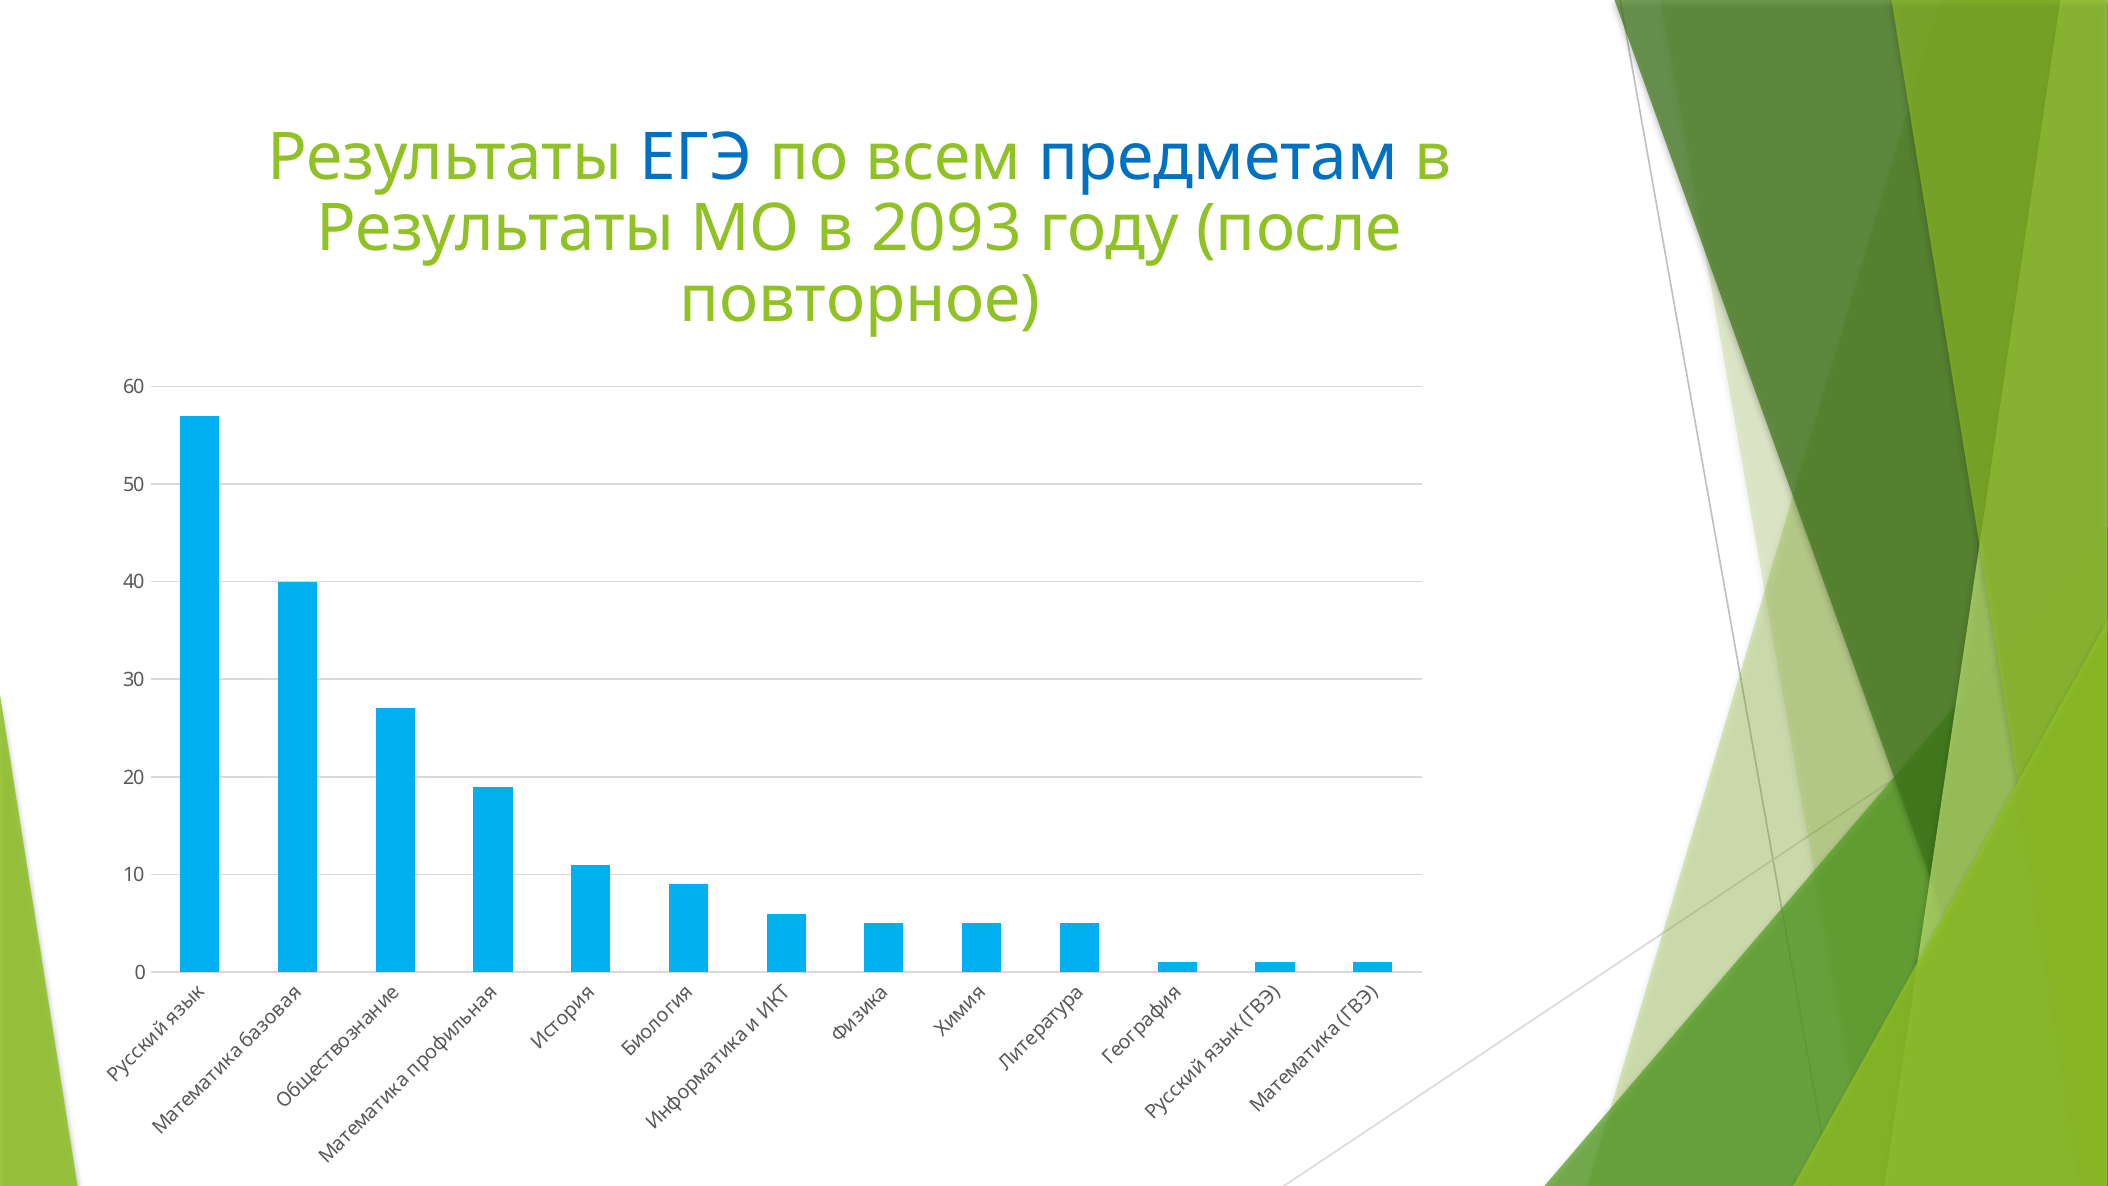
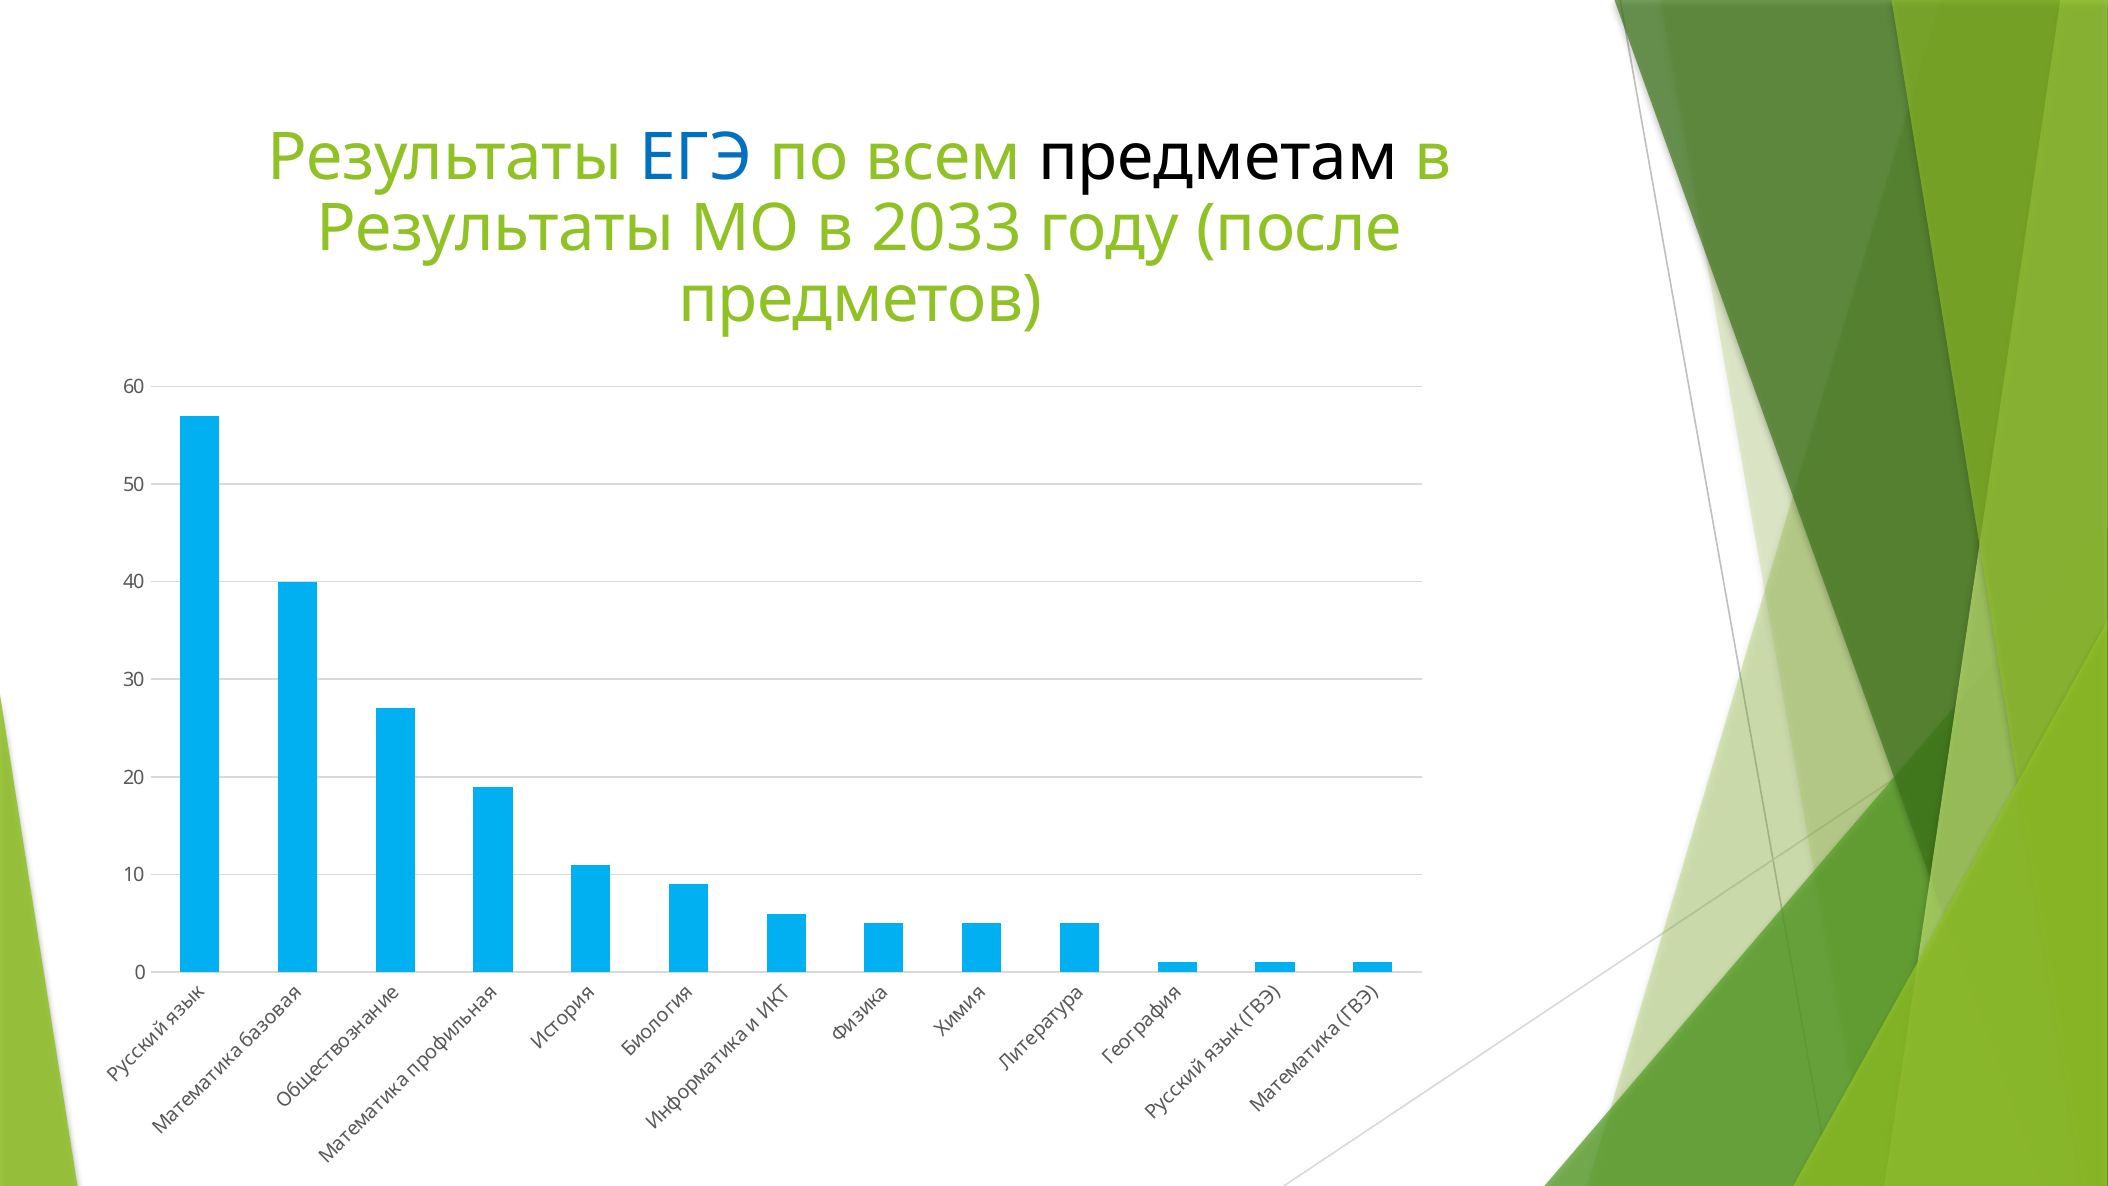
предметам colour: blue -> black
2093: 2093 -> 2033
повторное: повторное -> предметов
